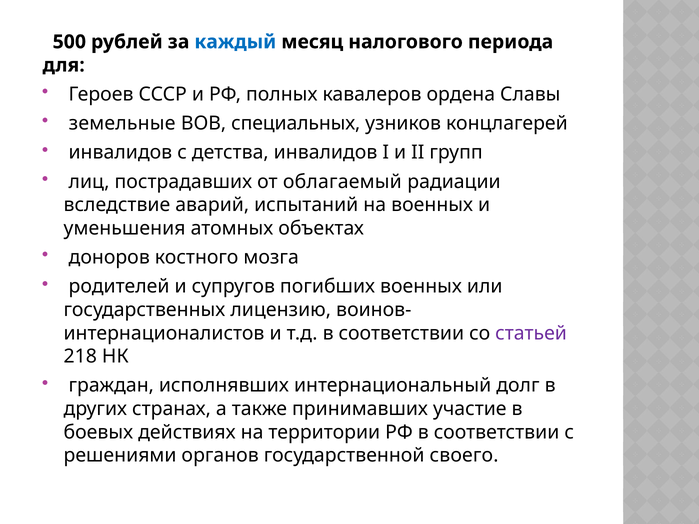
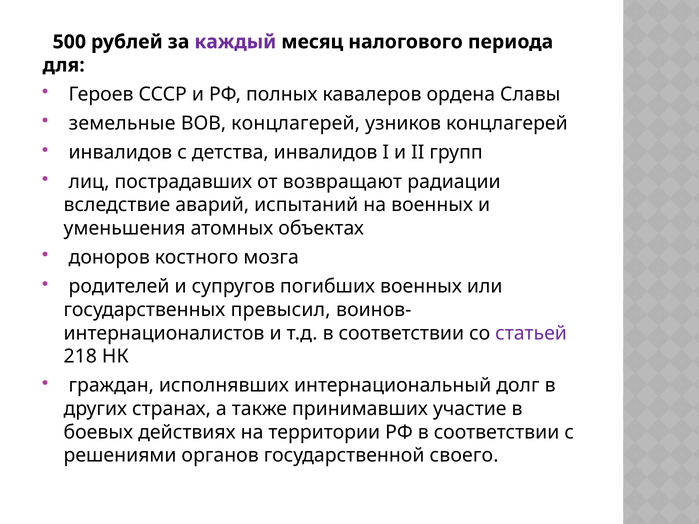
каждый colour: blue -> purple
ВОВ специальных: специальных -> концлагерей
облагаемый: облагаемый -> возвращают
лицензию: лицензию -> превысил
